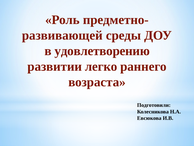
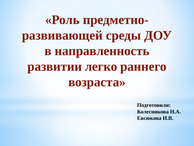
удовлетворению: удовлетворению -> направленность
